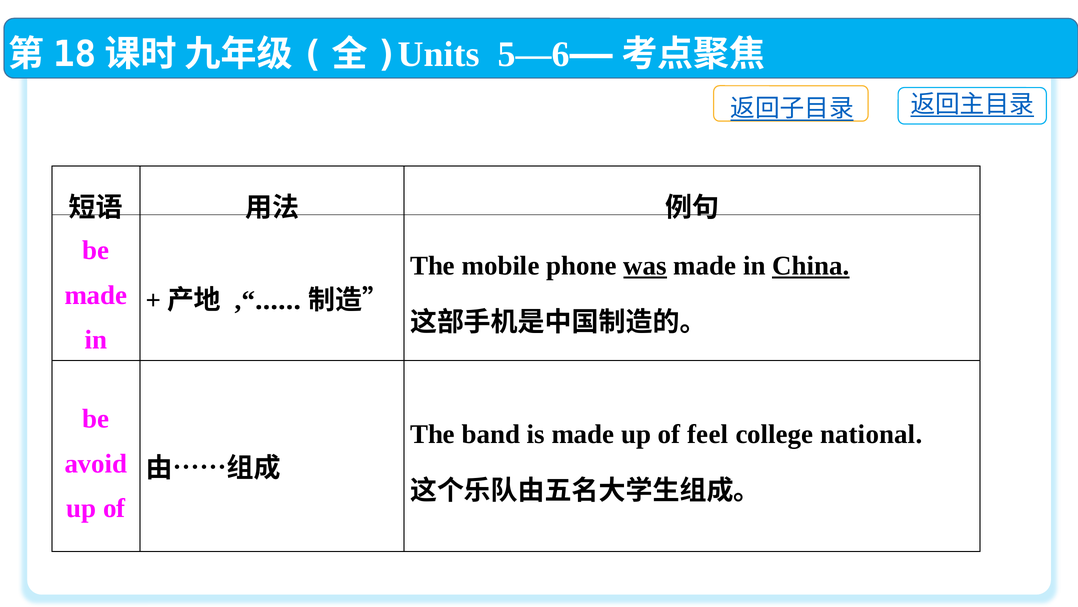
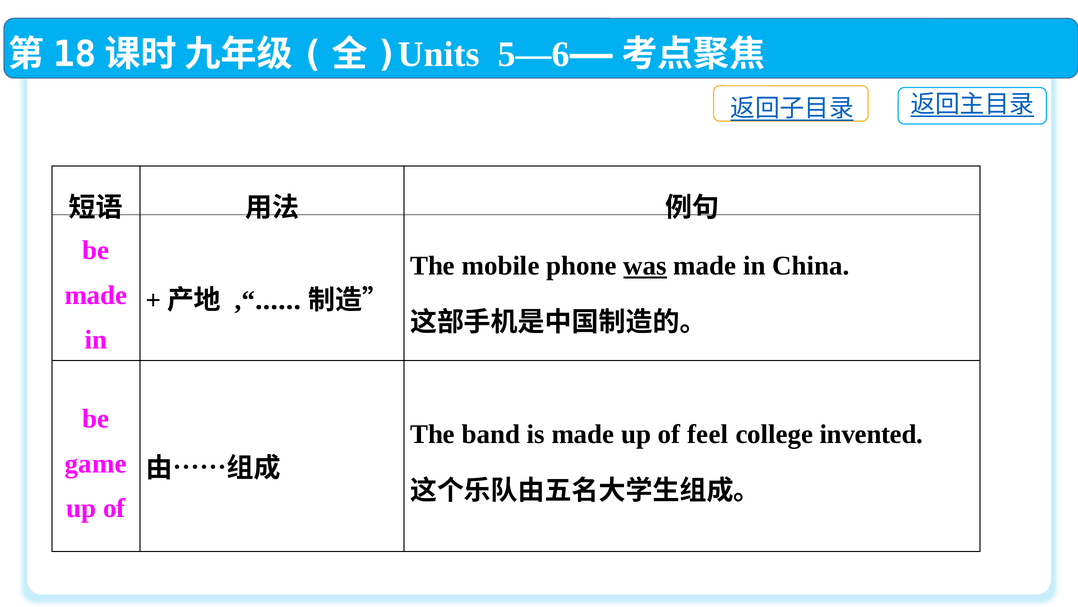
China underline: present -> none
national: national -> invented
avoid: avoid -> game
